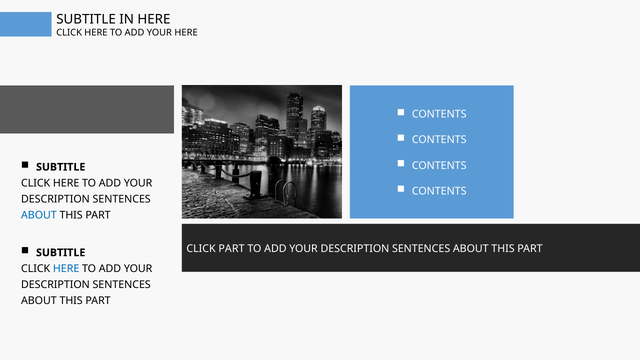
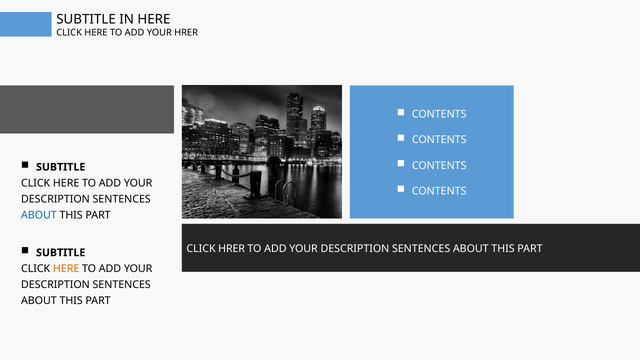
YOUR HERE: HERE -> HRER
CLICK PART: PART -> HRER
HERE at (66, 269) colour: blue -> orange
